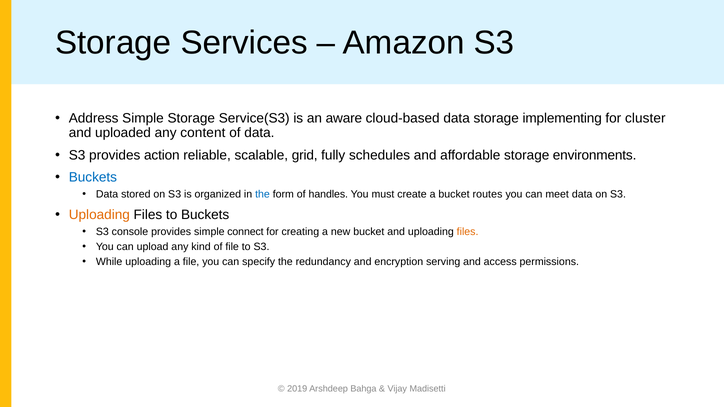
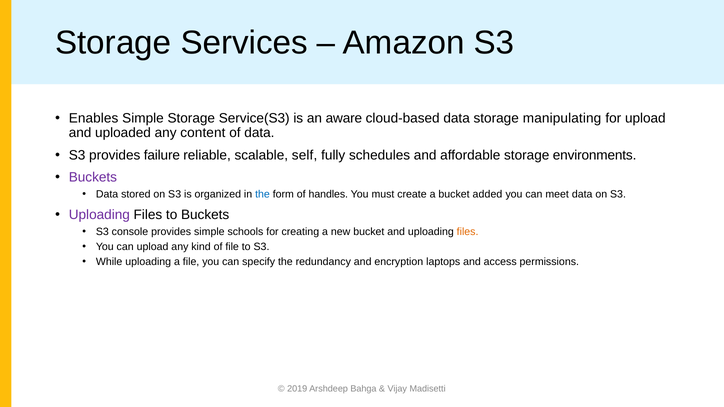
Address: Address -> Enables
implementing: implementing -> manipulating
for cluster: cluster -> upload
action: action -> failure
grid: grid -> self
Buckets at (93, 177) colour: blue -> purple
routes: routes -> added
Uploading at (99, 215) colour: orange -> purple
connect: connect -> schools
serving: serving -> laptops
